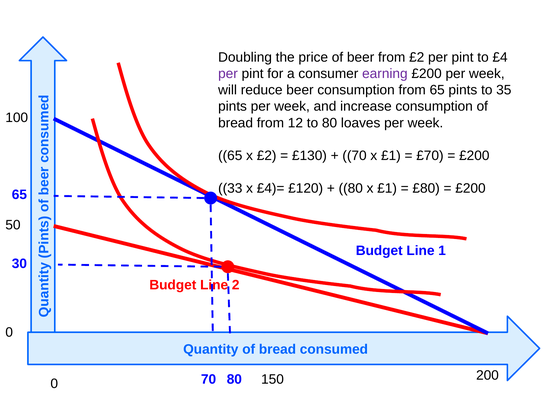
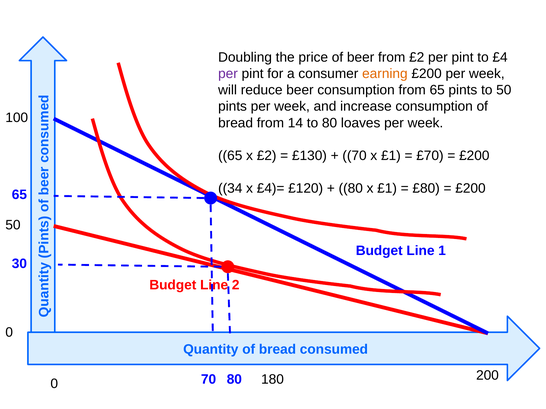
earning colour: purple -> orange
to 35: 35 -> 50
12: 12 -> 14
33: 33 -> 34
150: 150 -> 180
